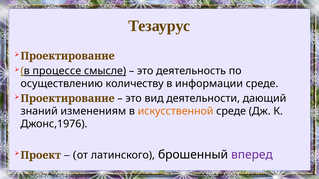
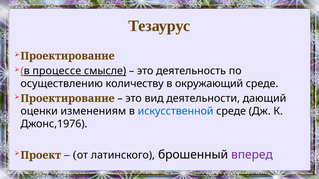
информации: информации -> окружающий
знаний: знаний -> оценки
искусственной colour: orange -> blue
